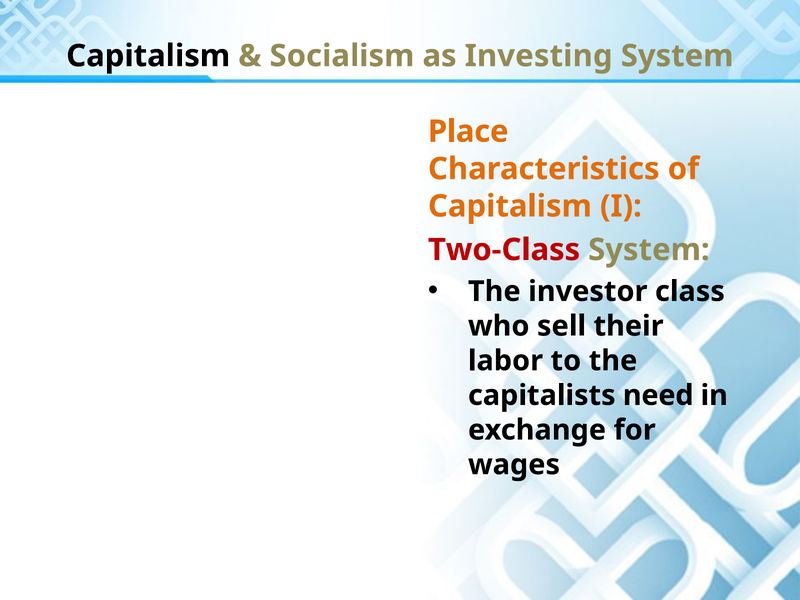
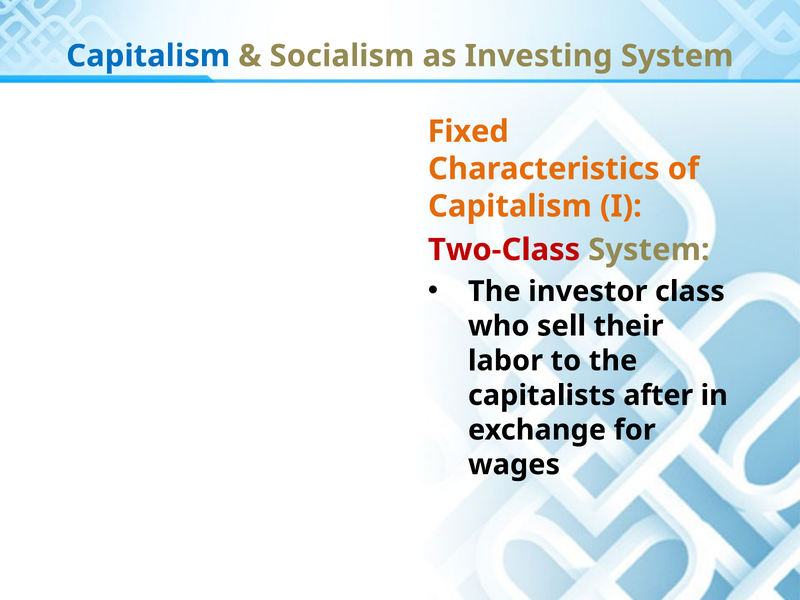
Capitalism at (148, 56) colour: black -> blue
Place: Place -> Fixed
need: need -> after
